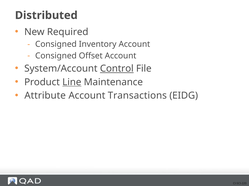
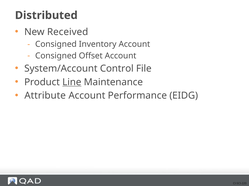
Required: Required -> Received
Control underline: present -> none
Transactions: Transactions -> Performance
